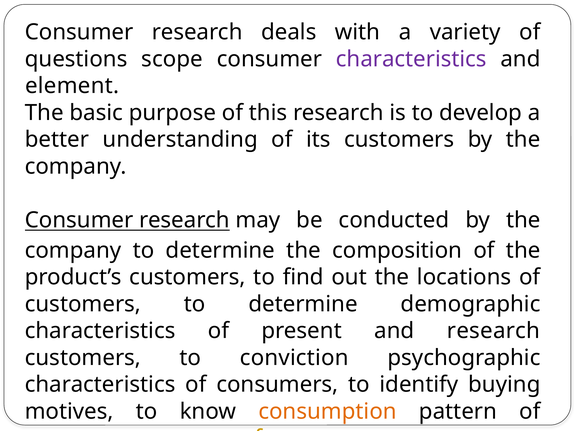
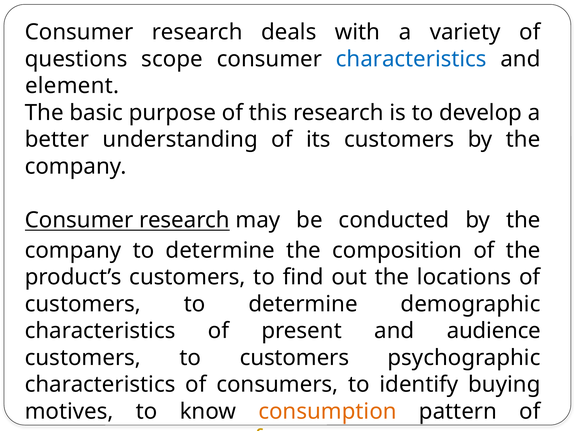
characteristics at (411, 59) colour: purple -> blue
and research: research -> audience
to conviction: conviction -> customers
